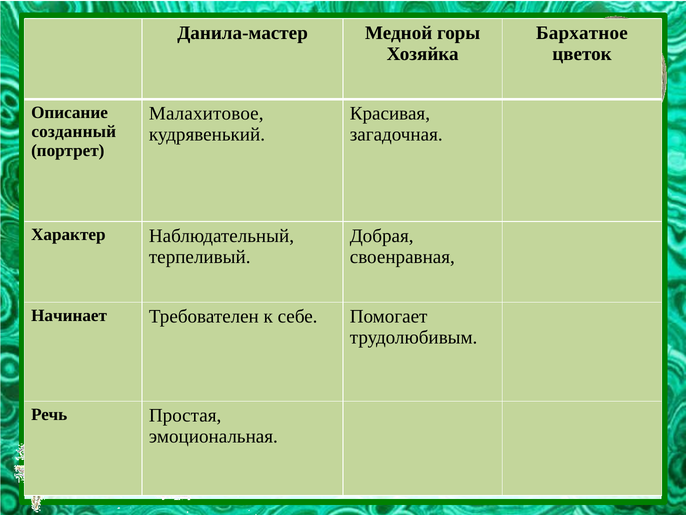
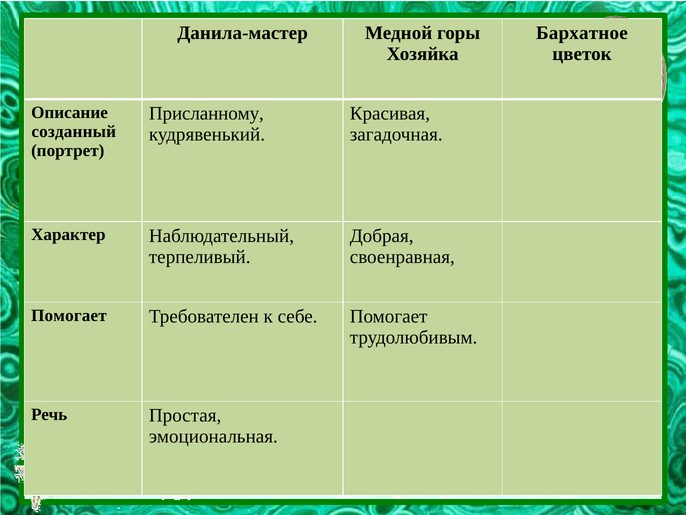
Малахитовое: Малахитовое -> Присланному
Начинает at (69, 315): Начинает -> Помогает
